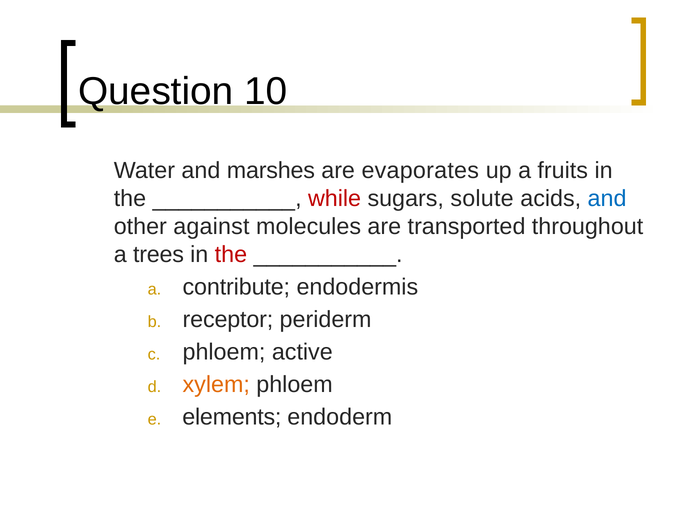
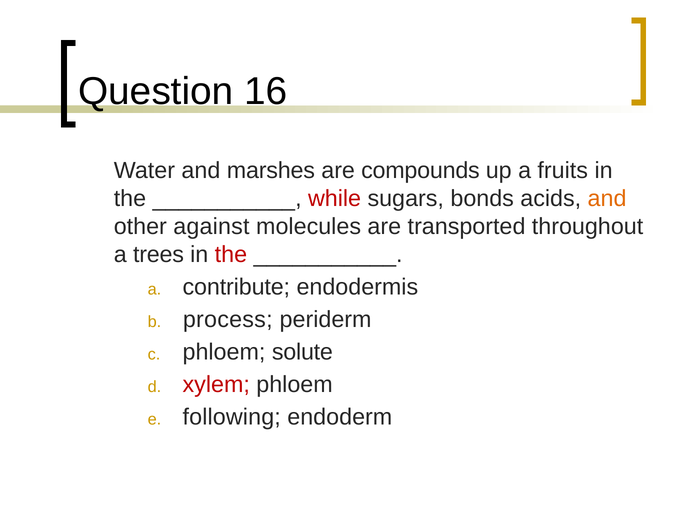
10: 10 -> 16
evaporates: evaporates -> compounds
solute: solute -> bonds
and at (607, 199) colour: blue -> orange
receptor: receptor -> process
active: active -> solute
xylem colour: orange -> red
elements: elements -> following
